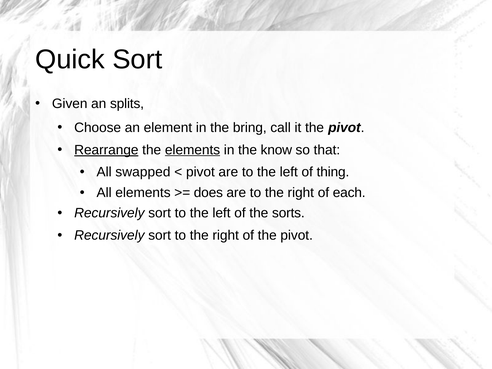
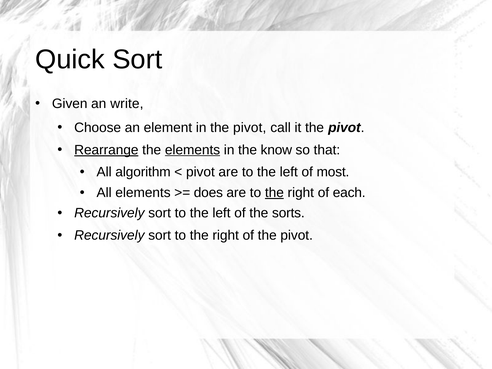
splits: splits -> write
in the bring: bring -> pivot
swapped: swapped -> algorithm
thing: thing -> most
the at (274, 193) underline: none -> present
